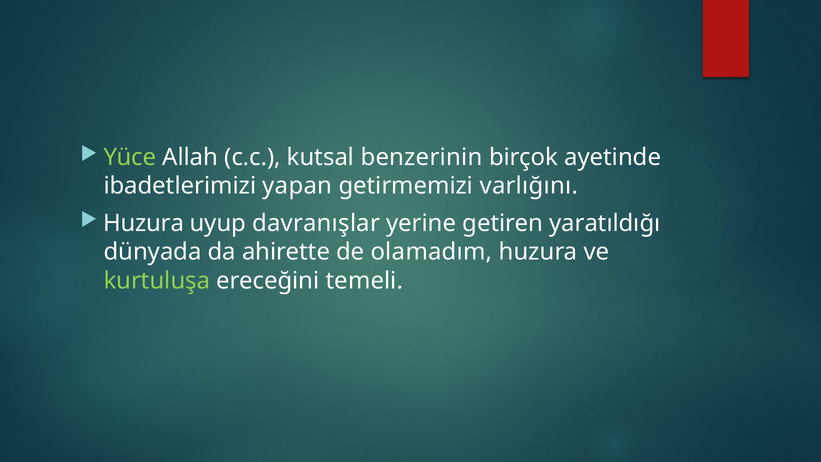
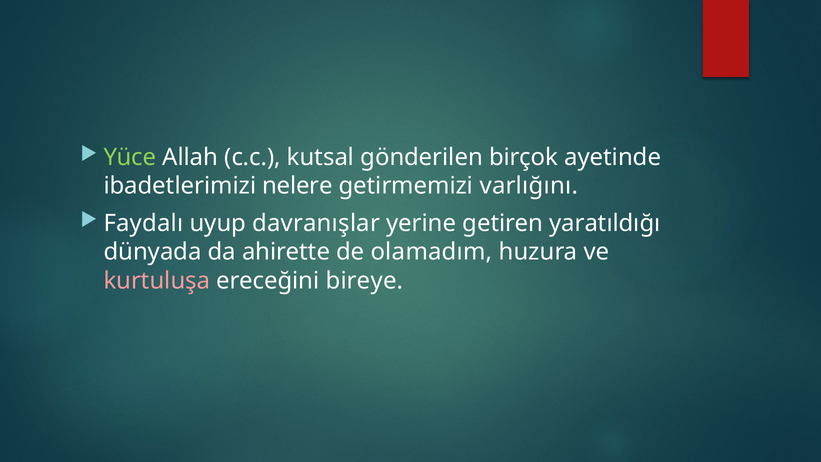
benzerinin: benzerinin -> gönderilen
yapan: yapan -> nelere
Huzura at (144, 223): Huzura -> Faydalı
kurtuluşa colour: light green -> pink
temeli: temeli -> bireye
